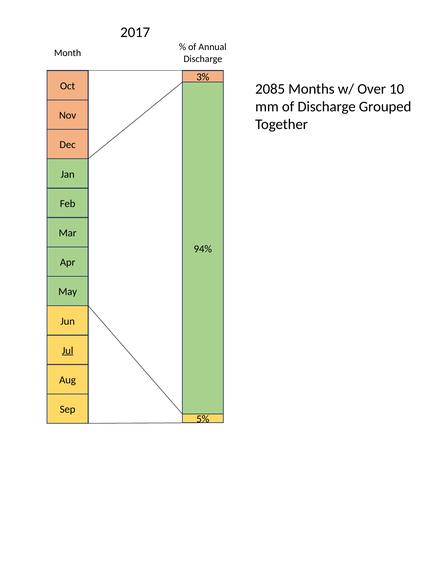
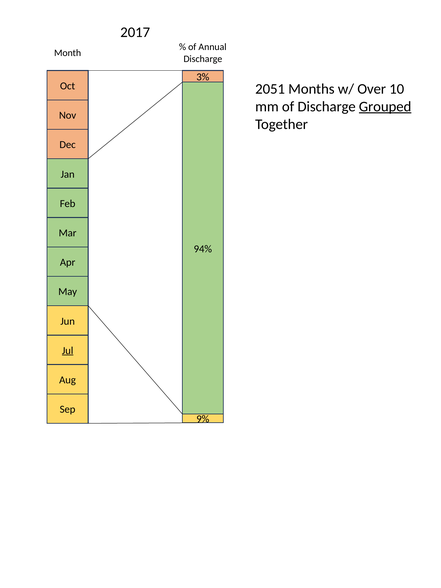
2085: 2085 -> 2051
Grouped underline: none -> present
5%: 5% -> 9%
